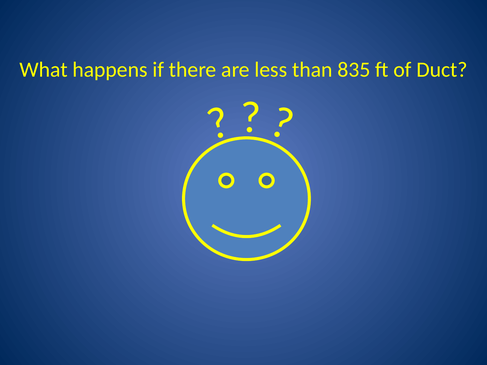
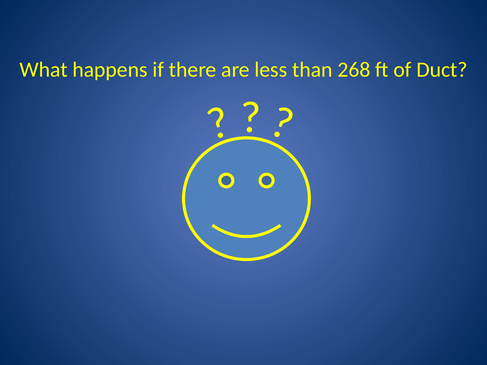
835: 835 -> 268
